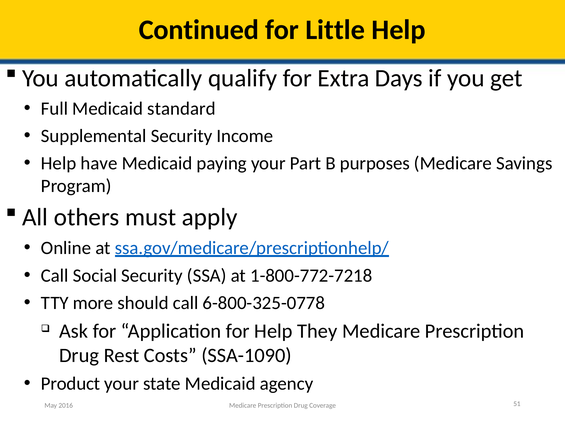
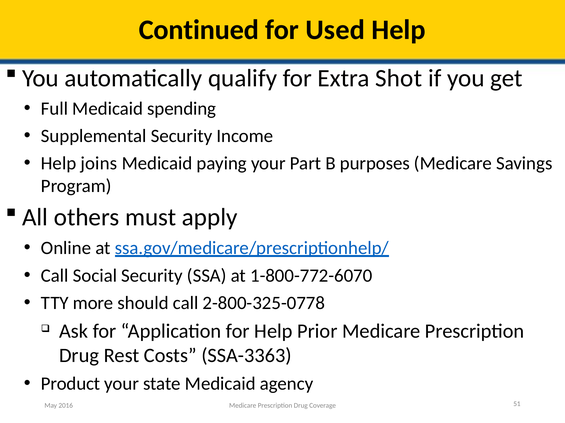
Little: Little -> Used
Days: Days -> Shot
standard: standard -> spending
have: have -> joins
1-800-772-7218: 1-800-772-7218 -> 1-800-772-6070
6-800-325-0778: 6-800-325-0778 -> 2-800-325-0778
They: They -> Prior
SSA-1090: SSA-1090 -> SSA-3363
